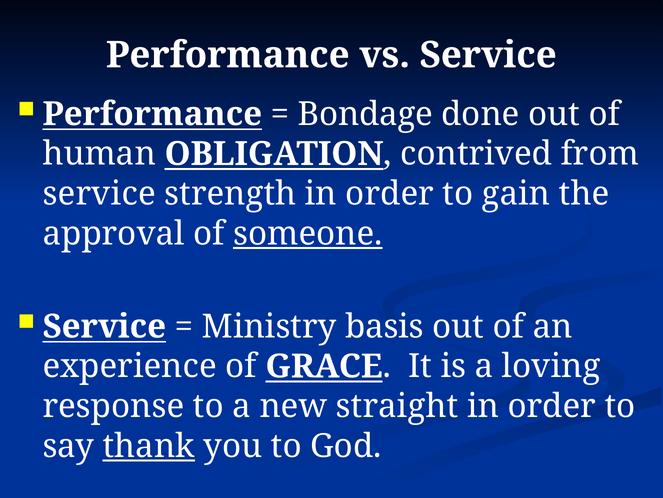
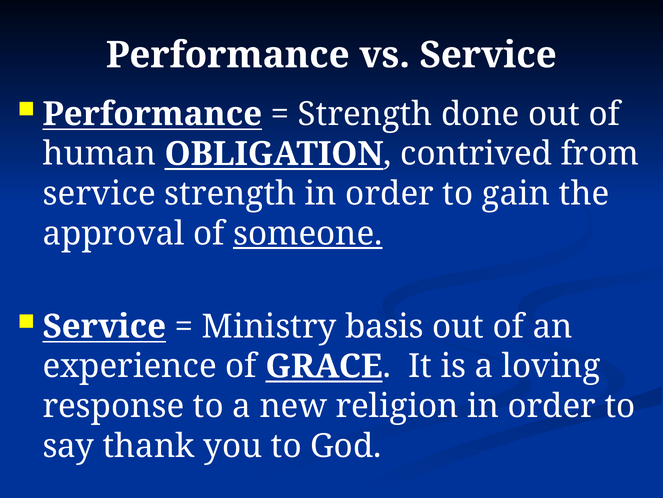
Bondage at (365, 114): Bondage -> Strength
straight: straight -> religion
thank underline: present -> none
